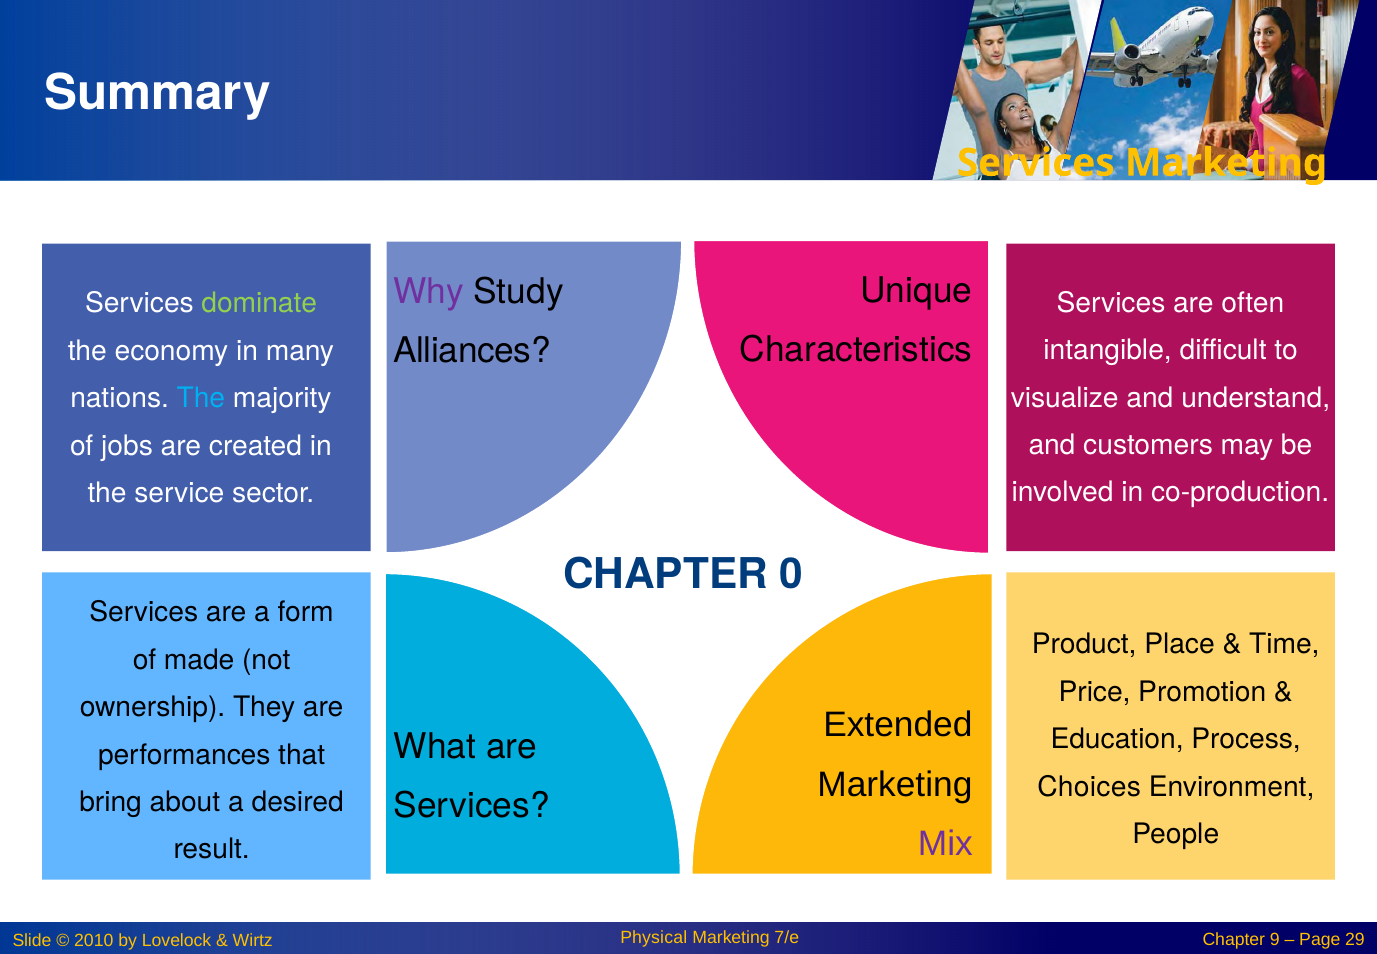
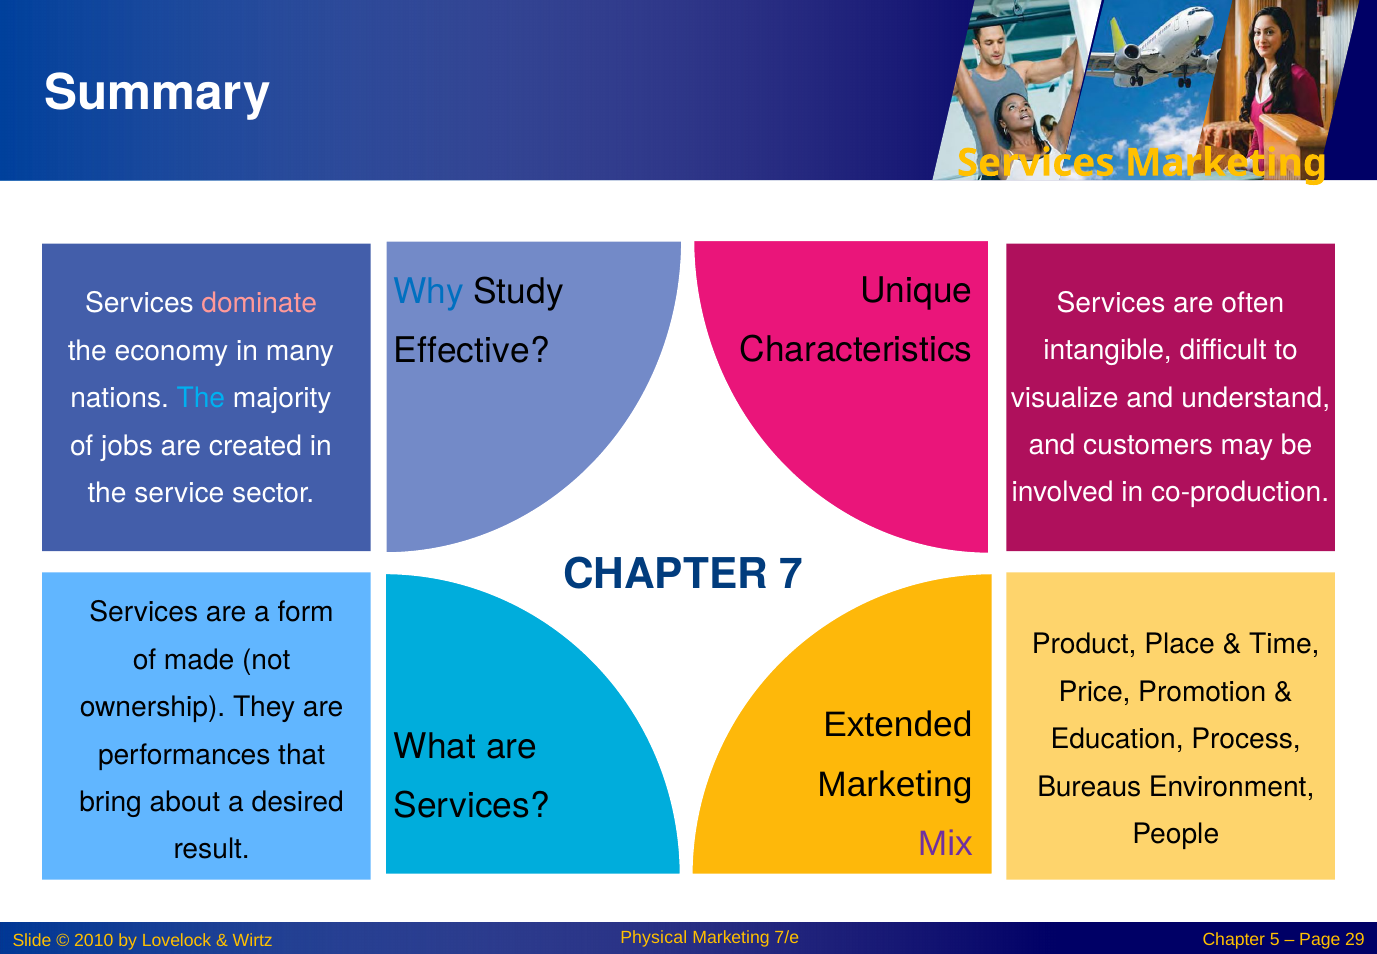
Why colour: purple -> blue
dominate colour: light green -> pink
Alliances: Alliances -> Effective
0: 0 -> 7
Choices: Choices -> Bureaus
9: 9 -> 5
